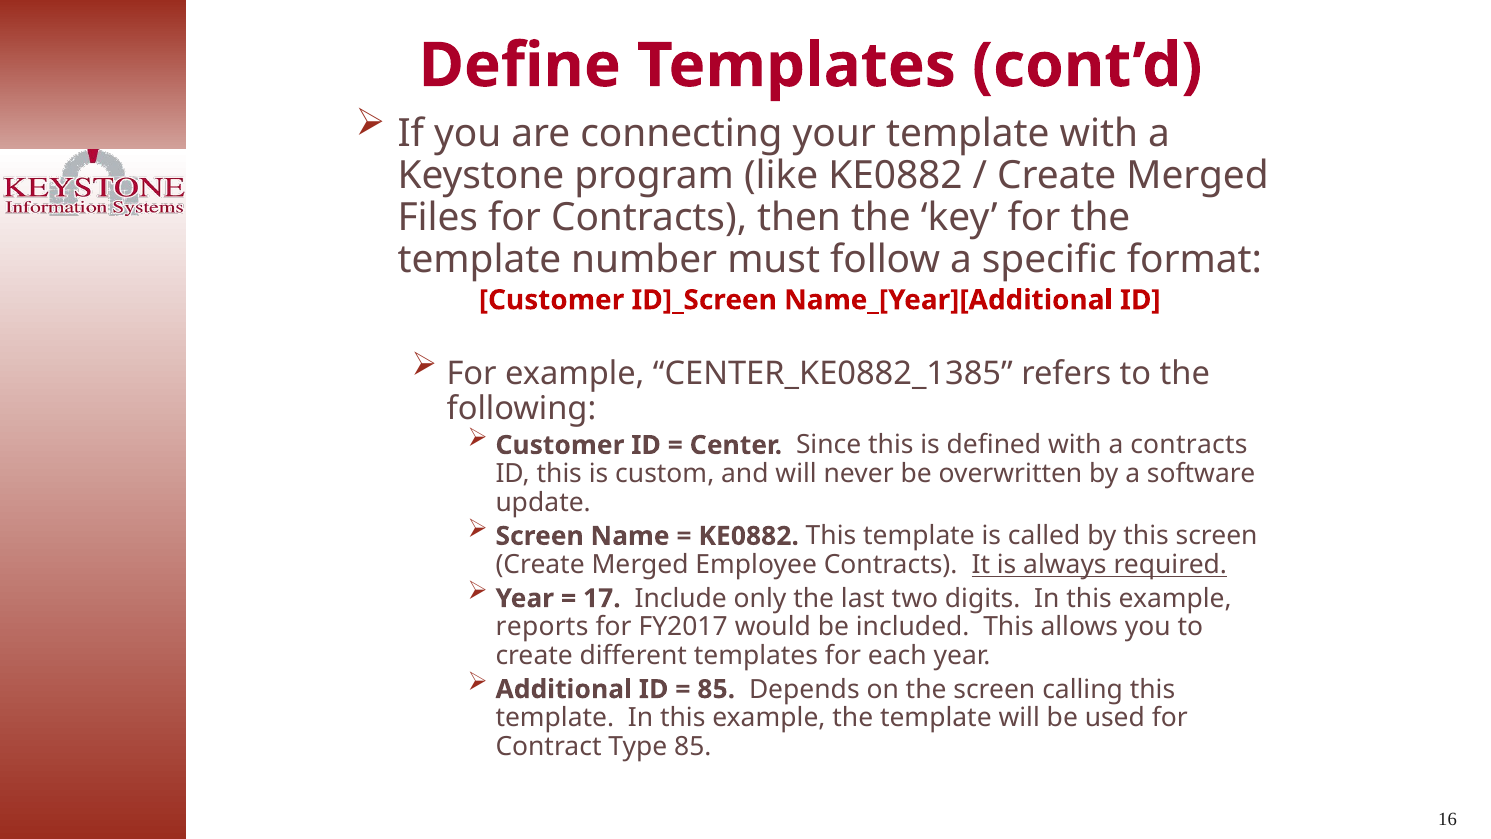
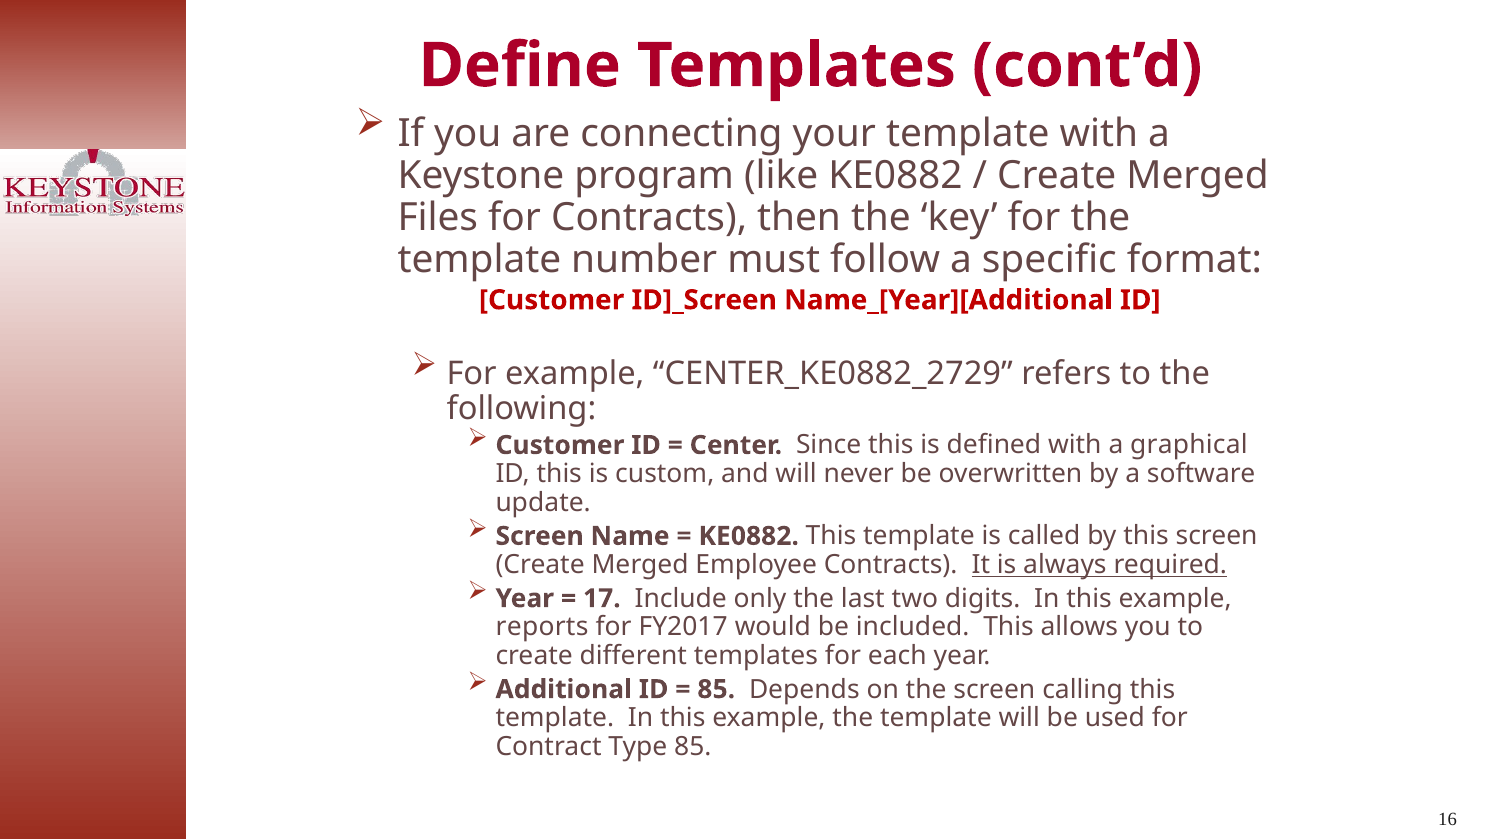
CENTER_KE0882_1385: CENTER_KE0882_1385 -> CENTER_KE0882_2729
a contracts: contracts -> graphical
